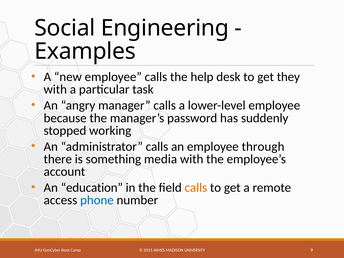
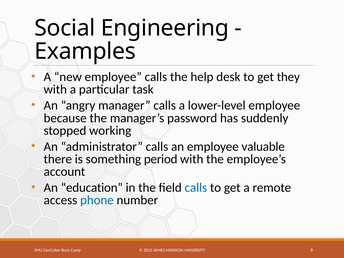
through: through -> valuable
media: media -> period
calls at (196, 188) colour: orange -> blue
